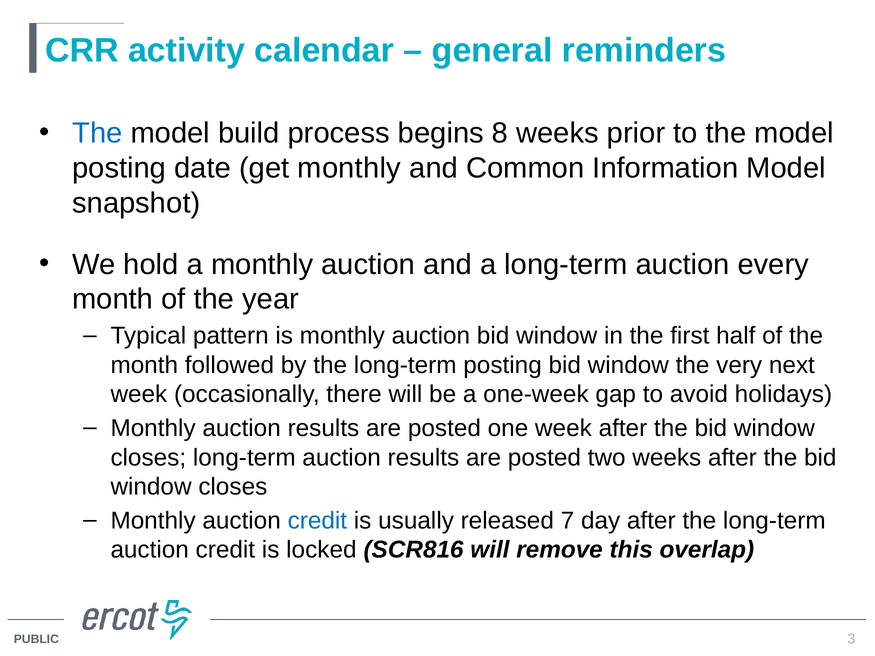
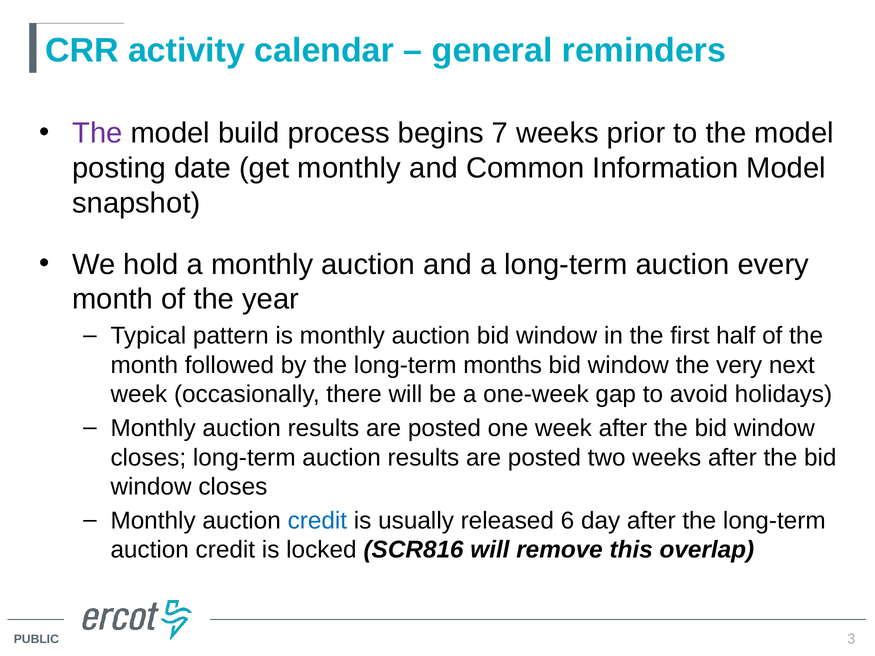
The at (97, 133) colour: blue -> purple
8: 8 -> 7
long-term posting: posting -> months
7: 7 -> 6
